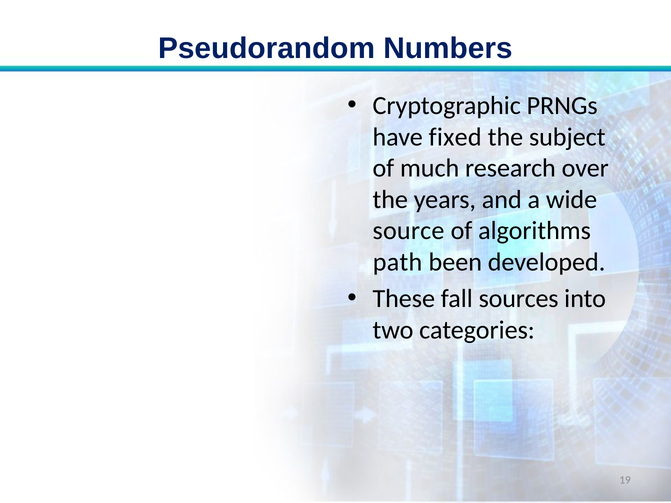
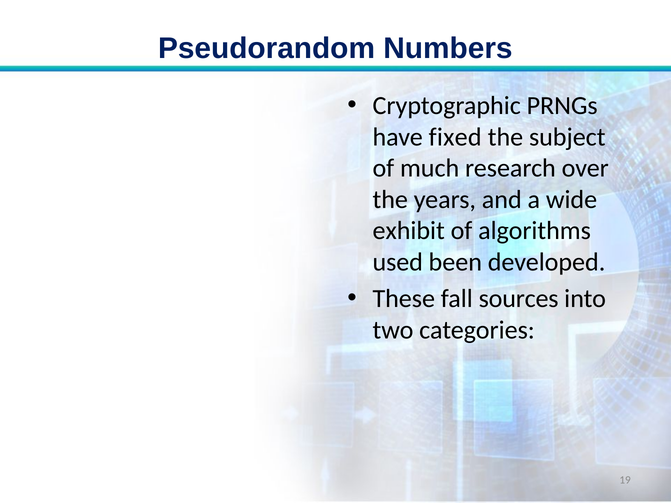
source: source -> exhibit
path: path -> used
